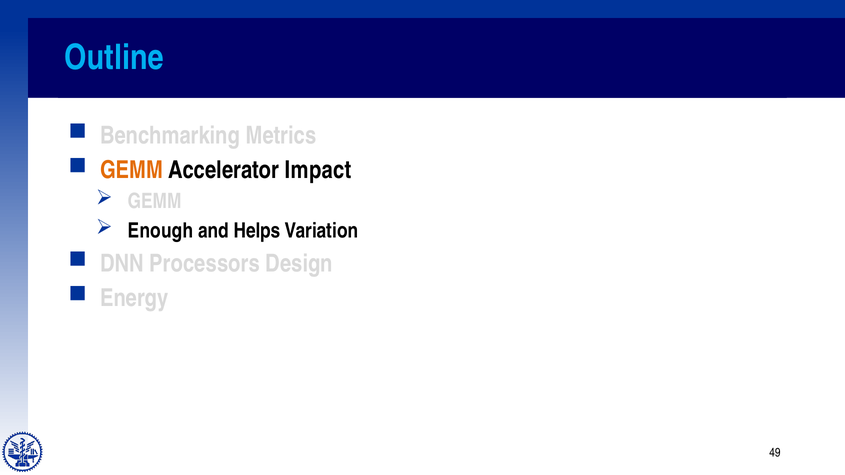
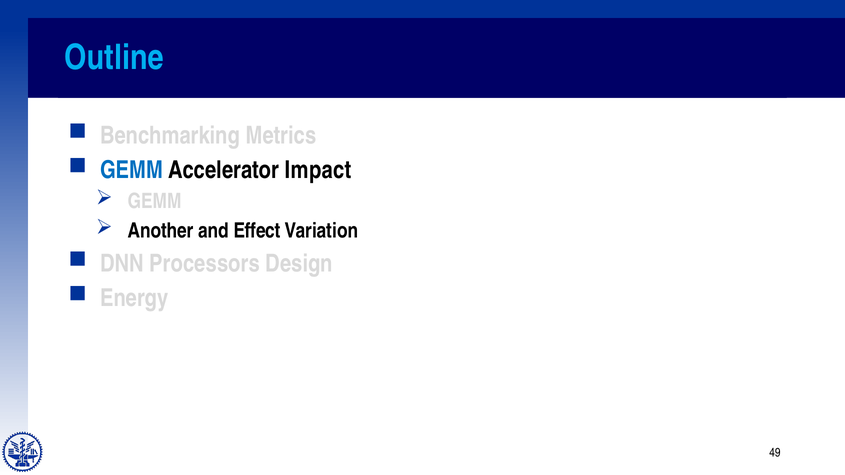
GEMM at (131, 170) colour: orange -> blue
Enough: Enough -> Another
Helps: Helps -> Effect
